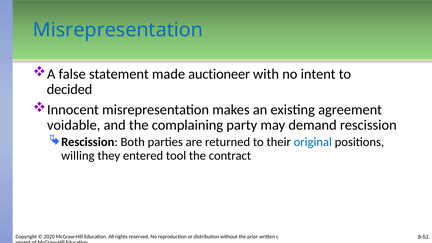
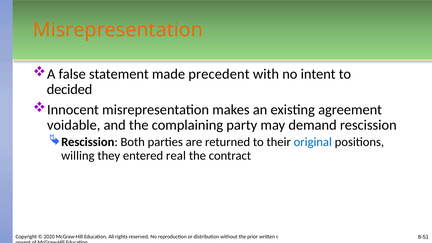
Misrepresentation at (118, 30) colour: blue -> orange
auctioneer: auctioneer -> precedent
tool: tool -> real
